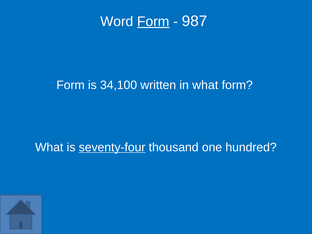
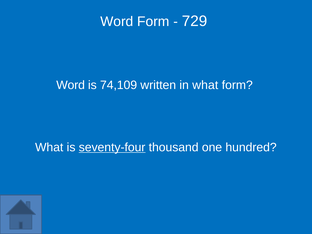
Form at (153, 22) underline: present -> none
987: 987 -> 729
Form at (71, 85): Form -> Word
34,100: 34,100 -> 74,109
